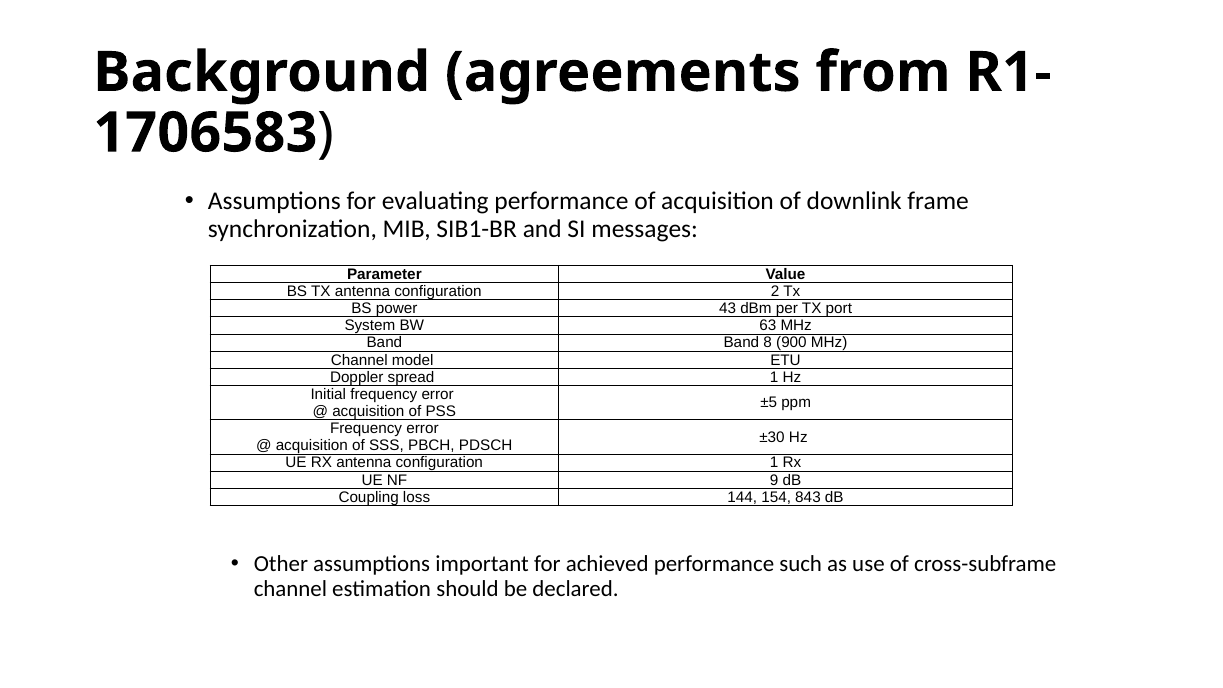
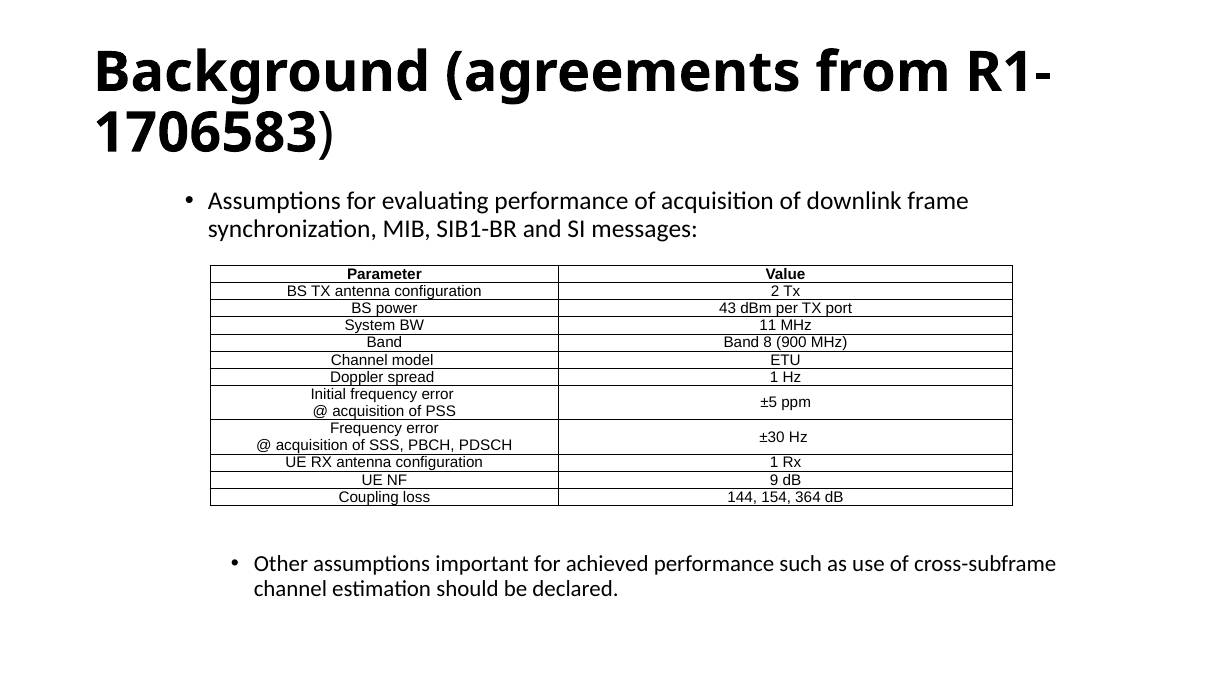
63: 63 -> 11
843: 843 -> 364
